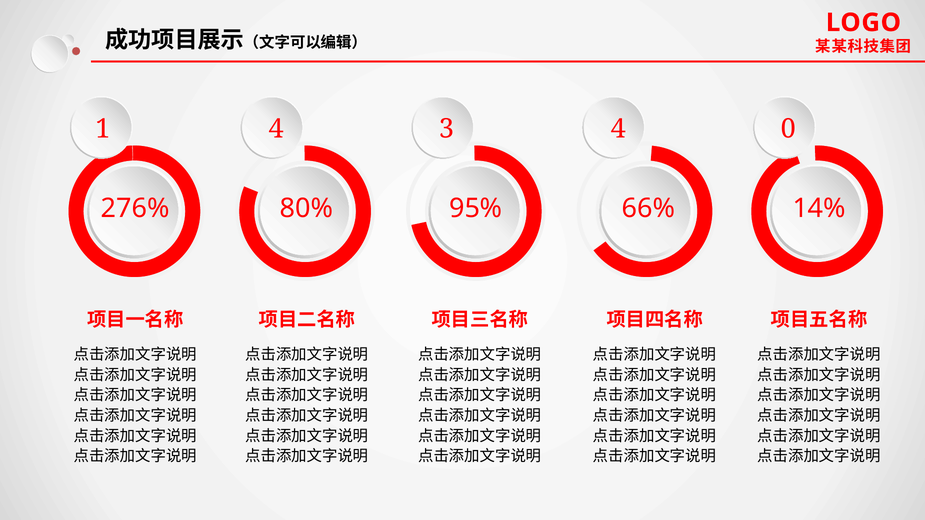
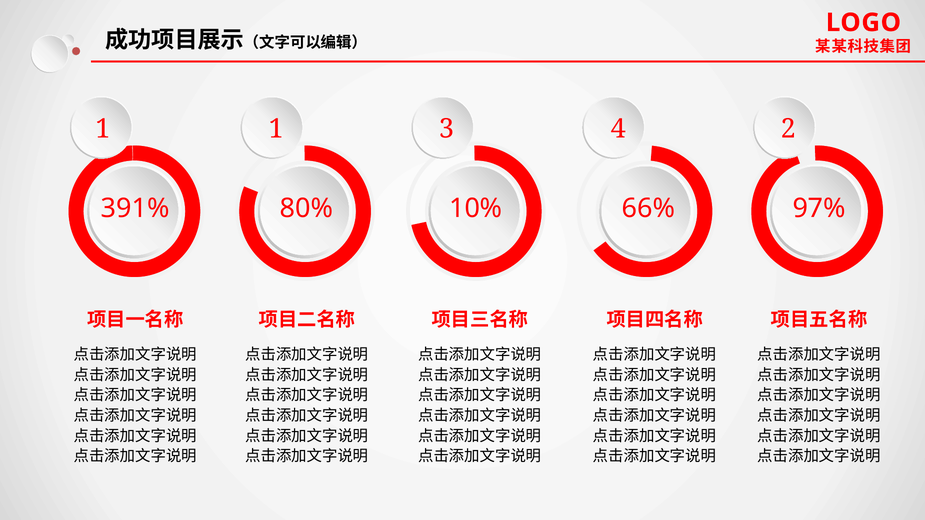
1 4: 4 -> 1
0: 0 -> 2
276%: 276% -> 391%
95%: 95% -> 10%
14%: 14% -> 97%
